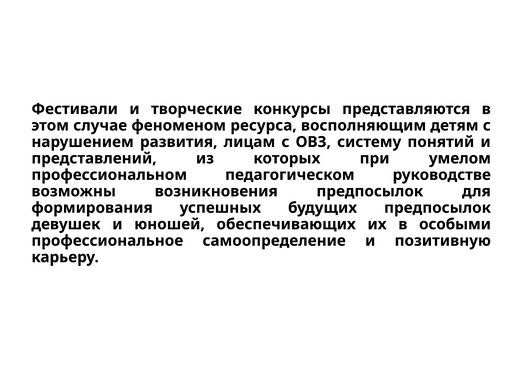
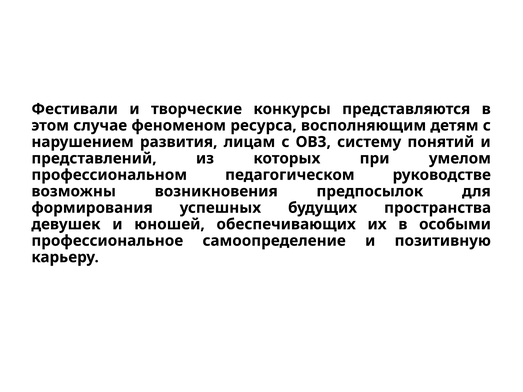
будущих предпосылок: предпосылок -> пространства
